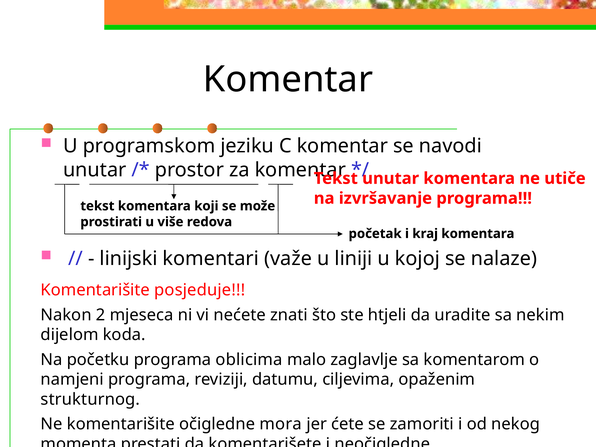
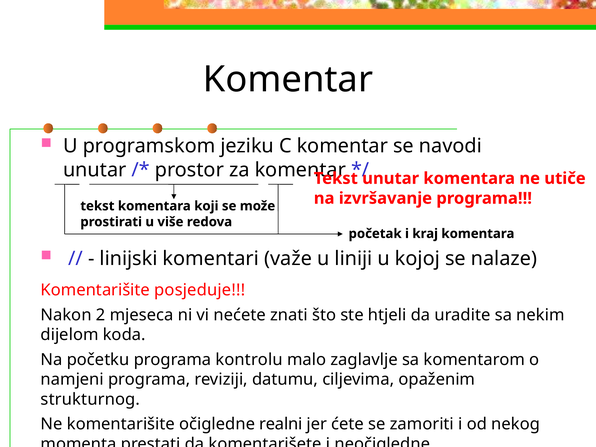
oblicima: oblicima -> kontrolu
mora: mora -> realni
